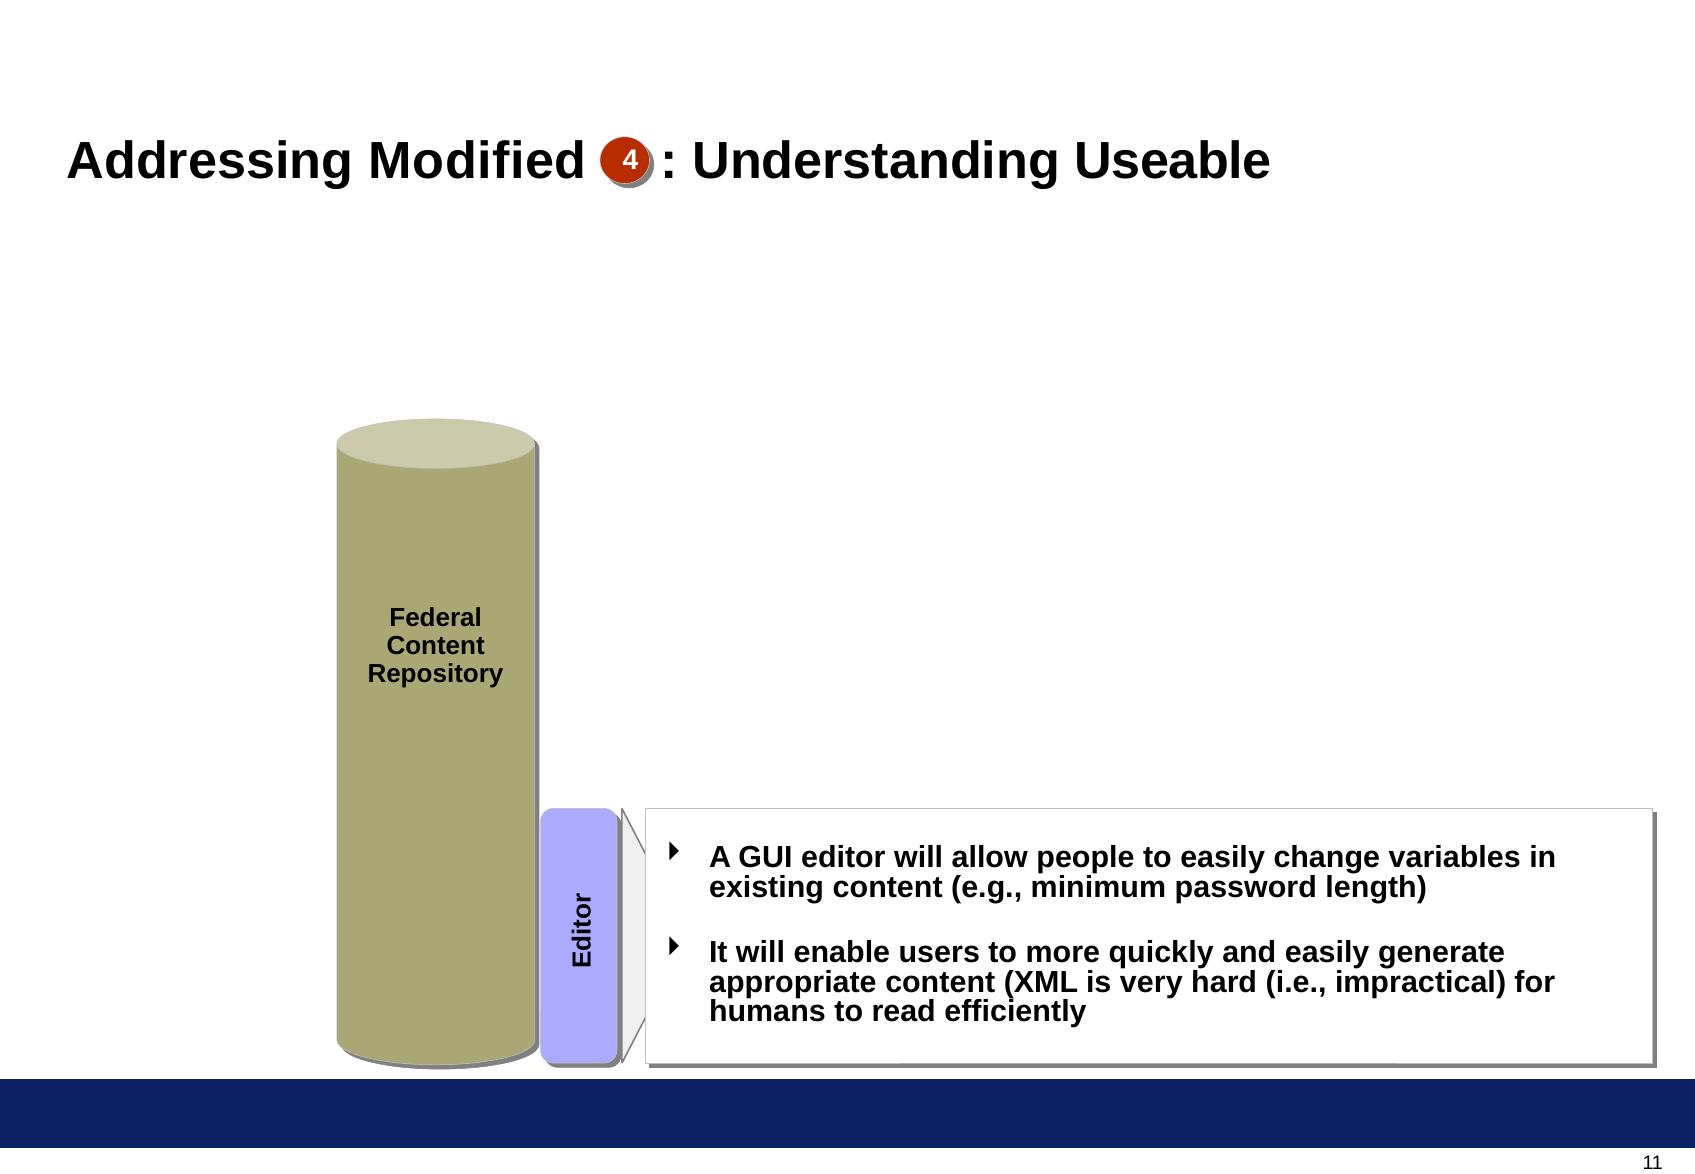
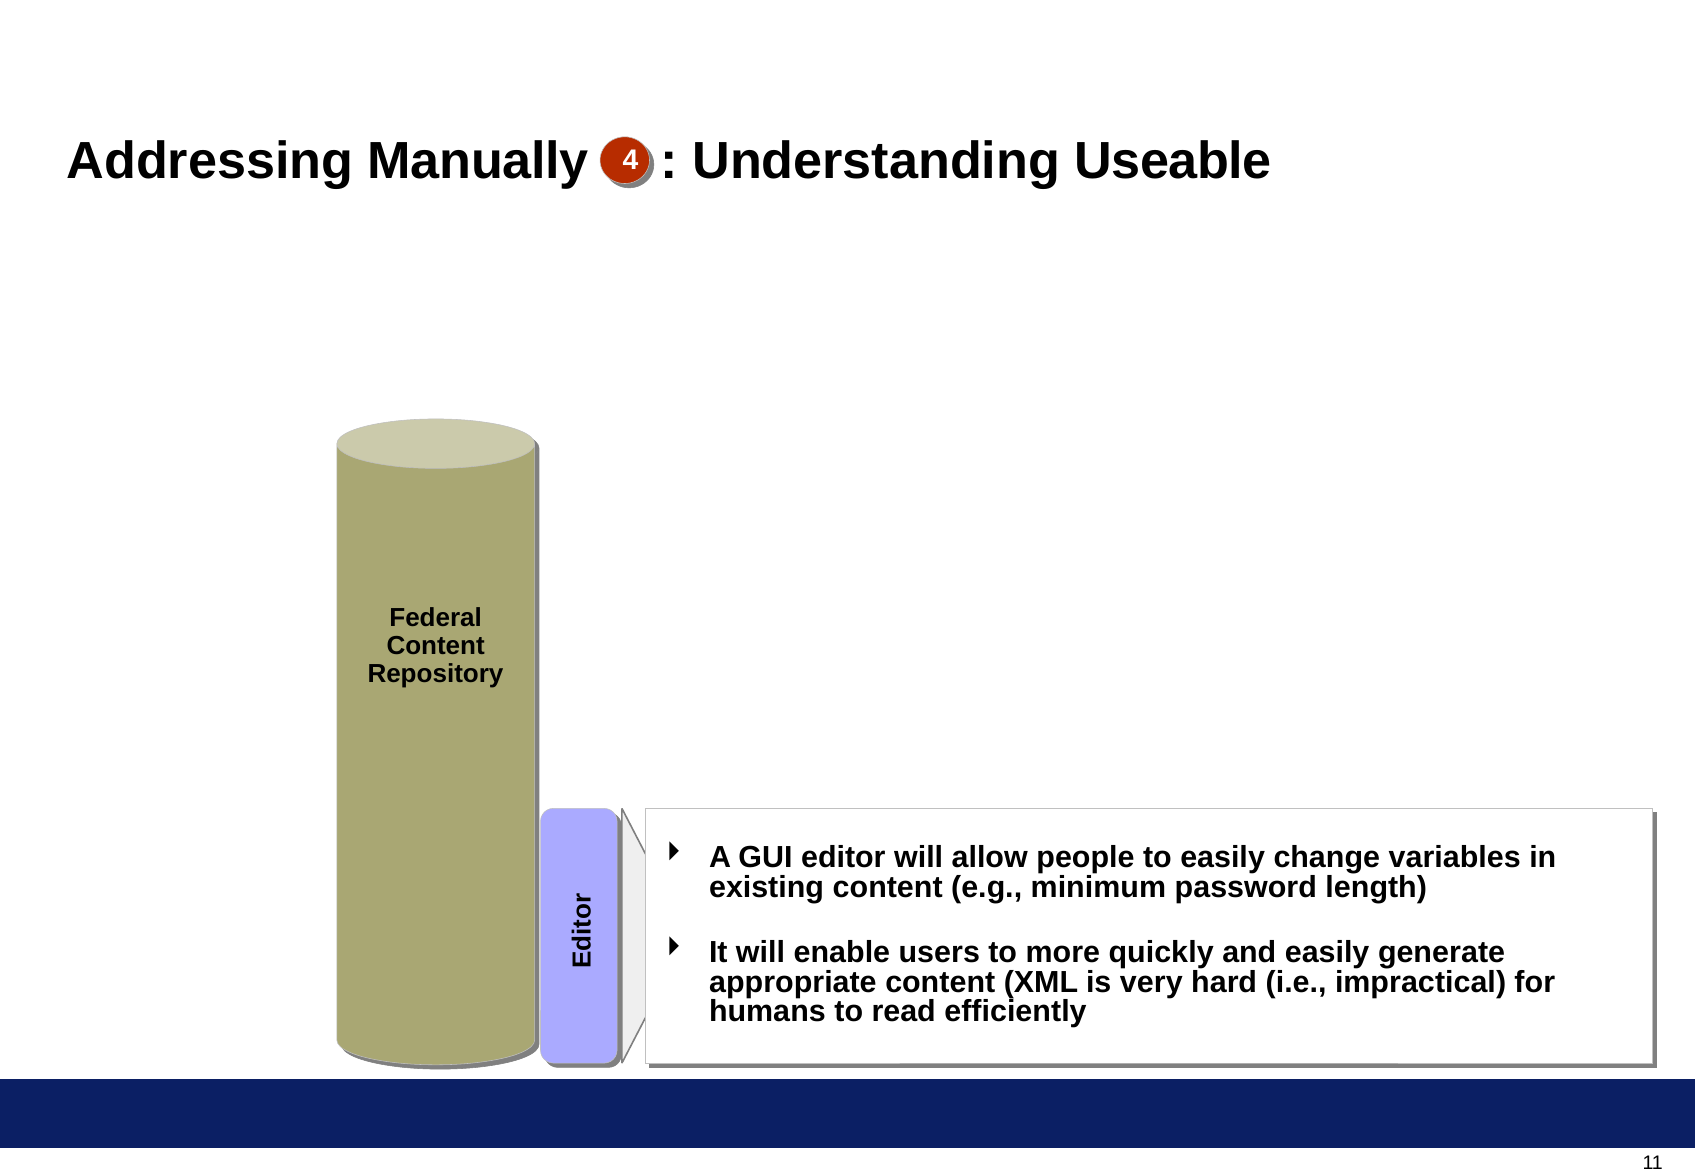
Modified: Modified -> Manually
